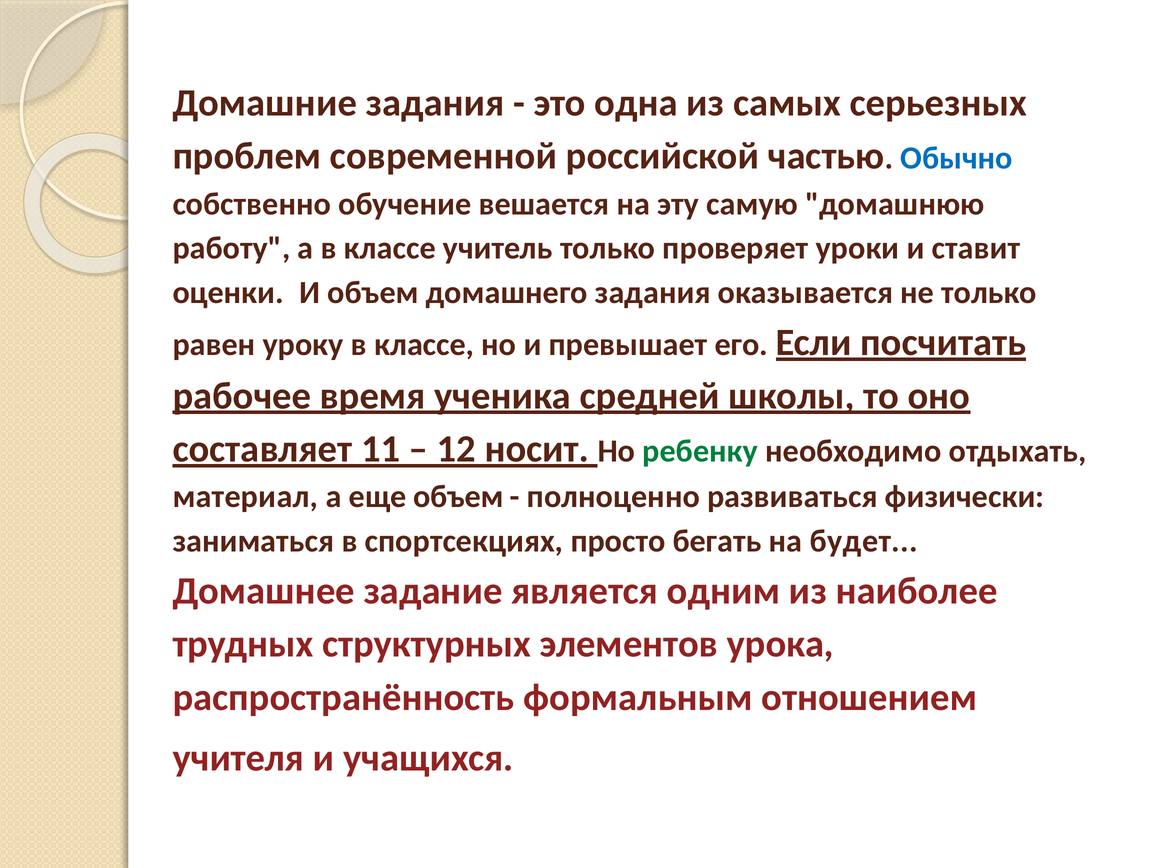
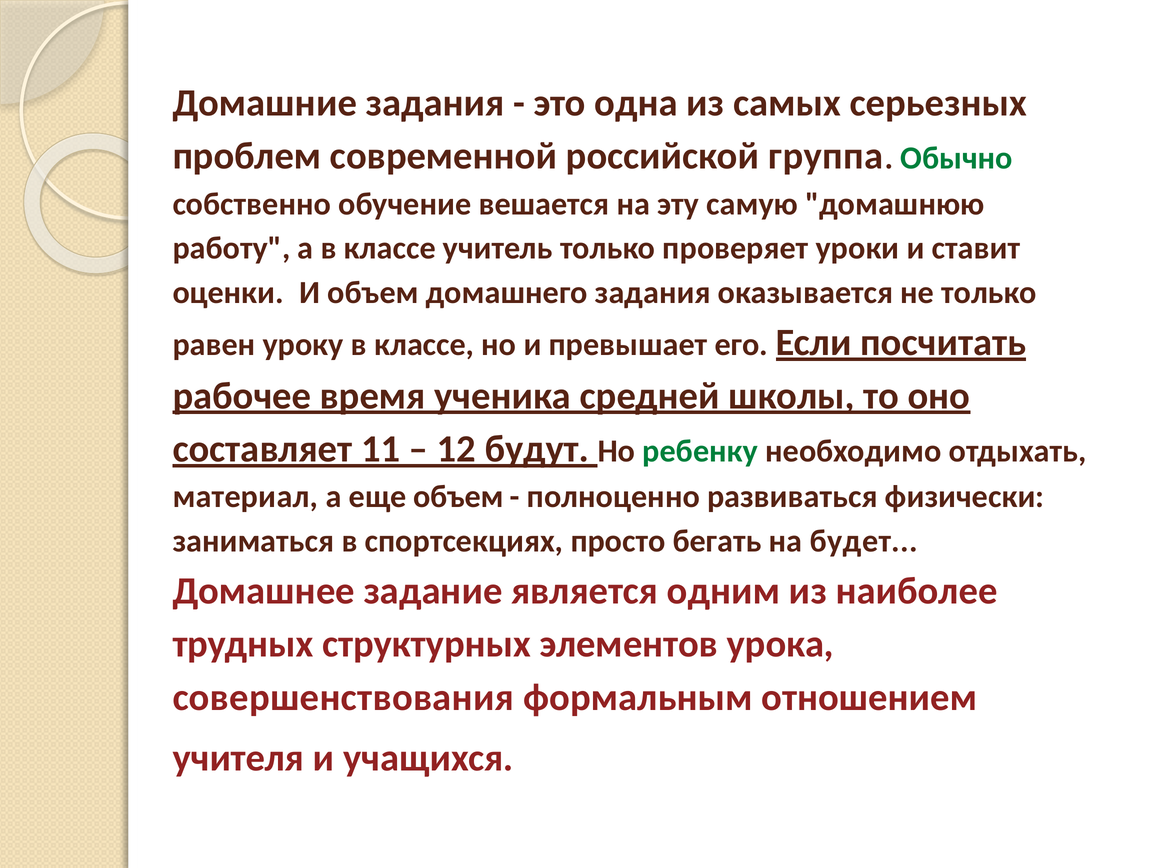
частью: частью -> группа
Обычно colour: blue -> green
носит: носит -> будут
распространённость: распространённость -> совершенствования
